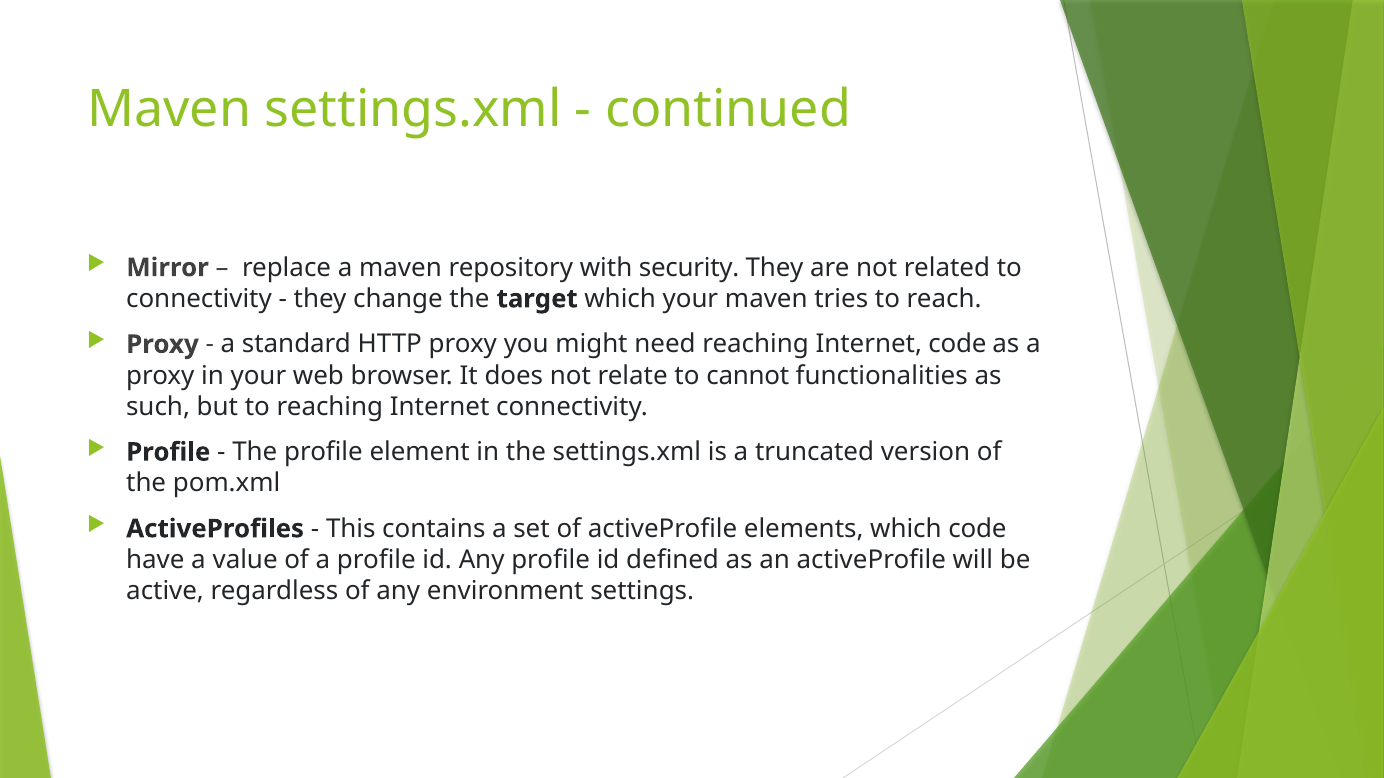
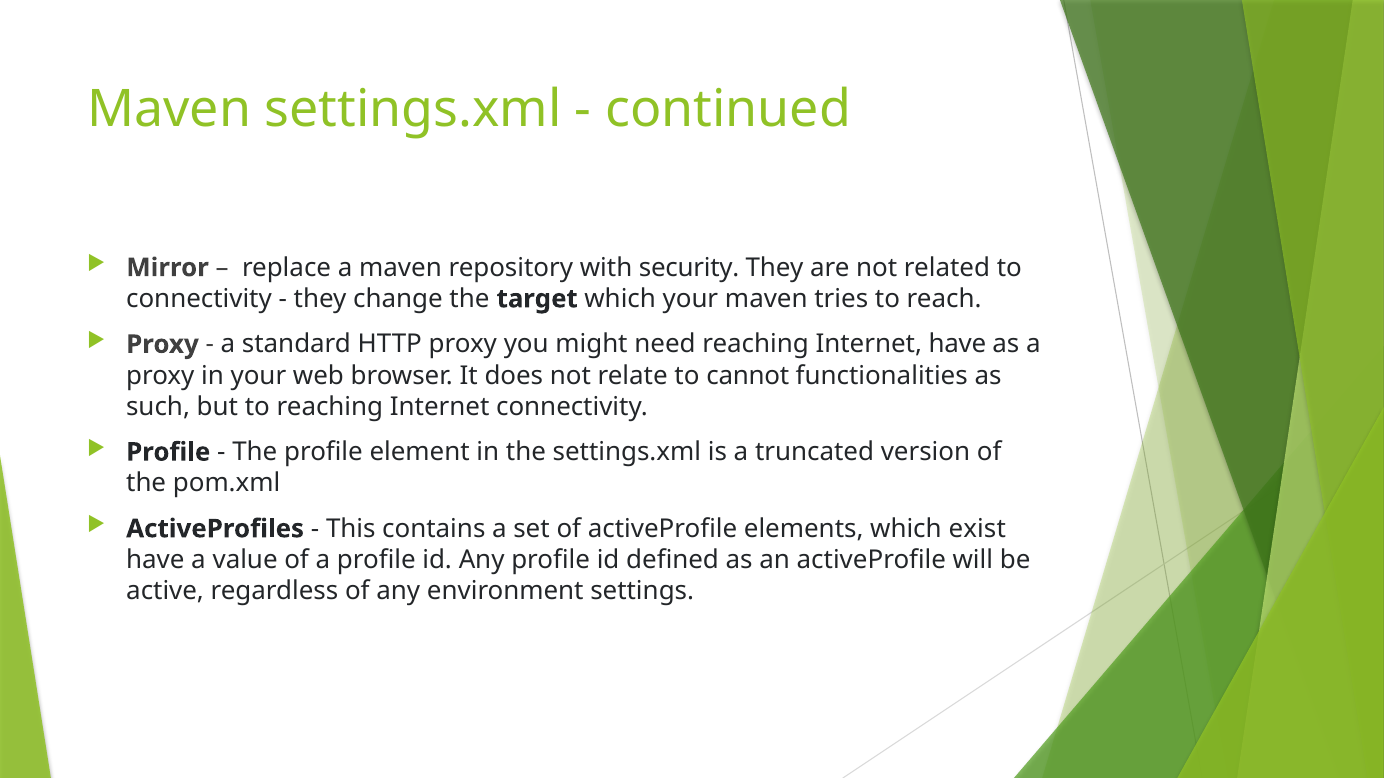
Internet code: code -> have
which code: code -> exist
